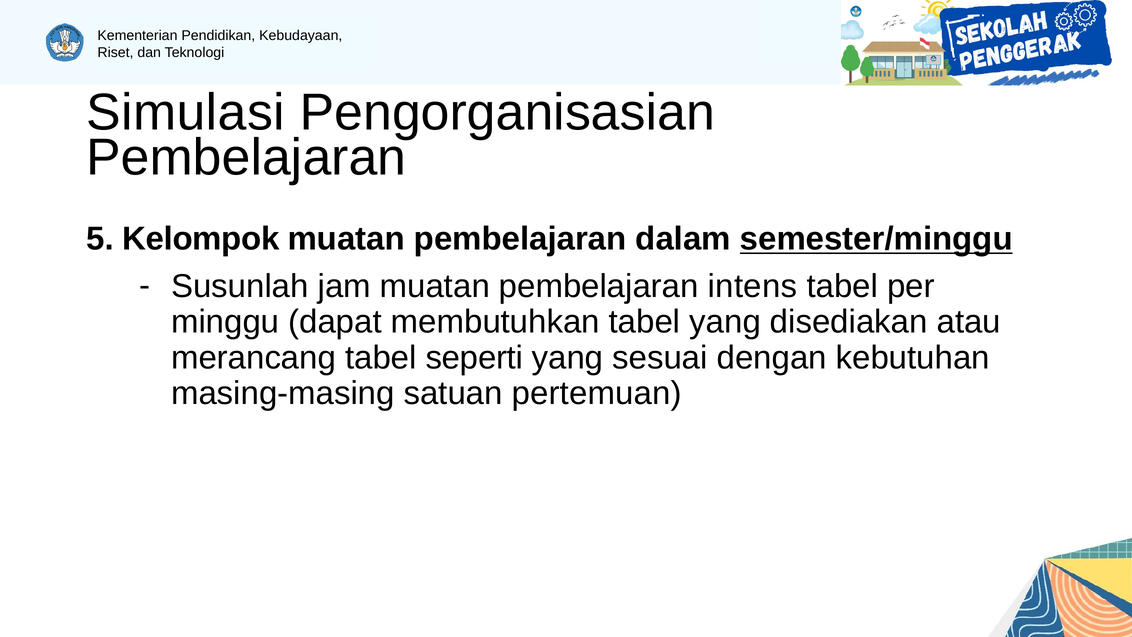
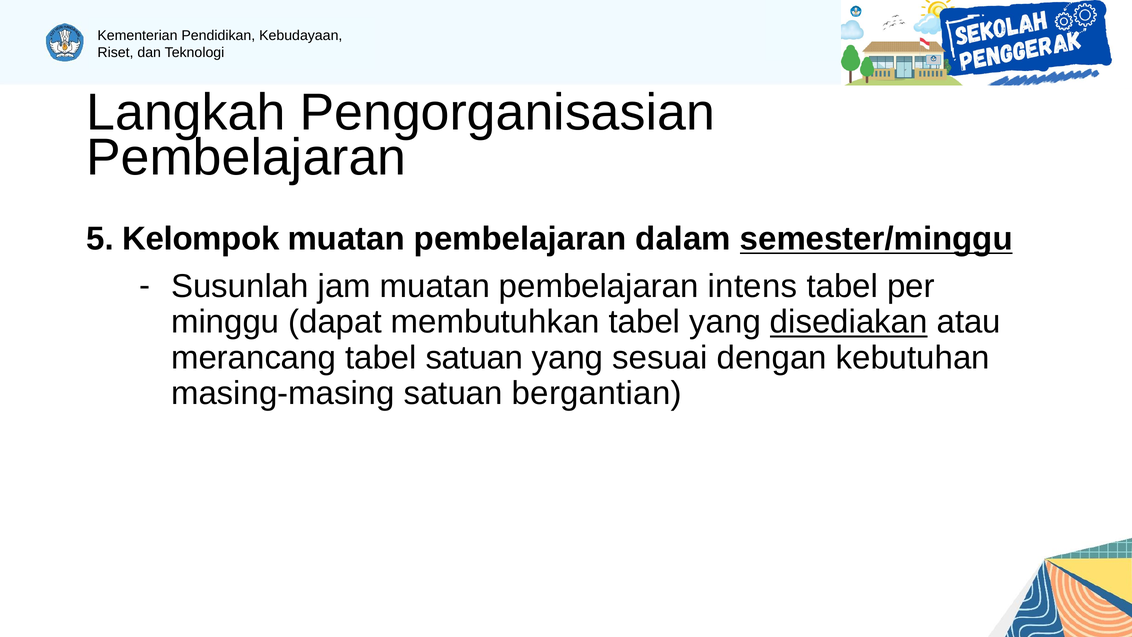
Simulasi: Simulasi -> Langkah
disediakan underline: none -> present
tabel seperti: seperti -> satuan
pertemuan: pertemuan -> bergantian
